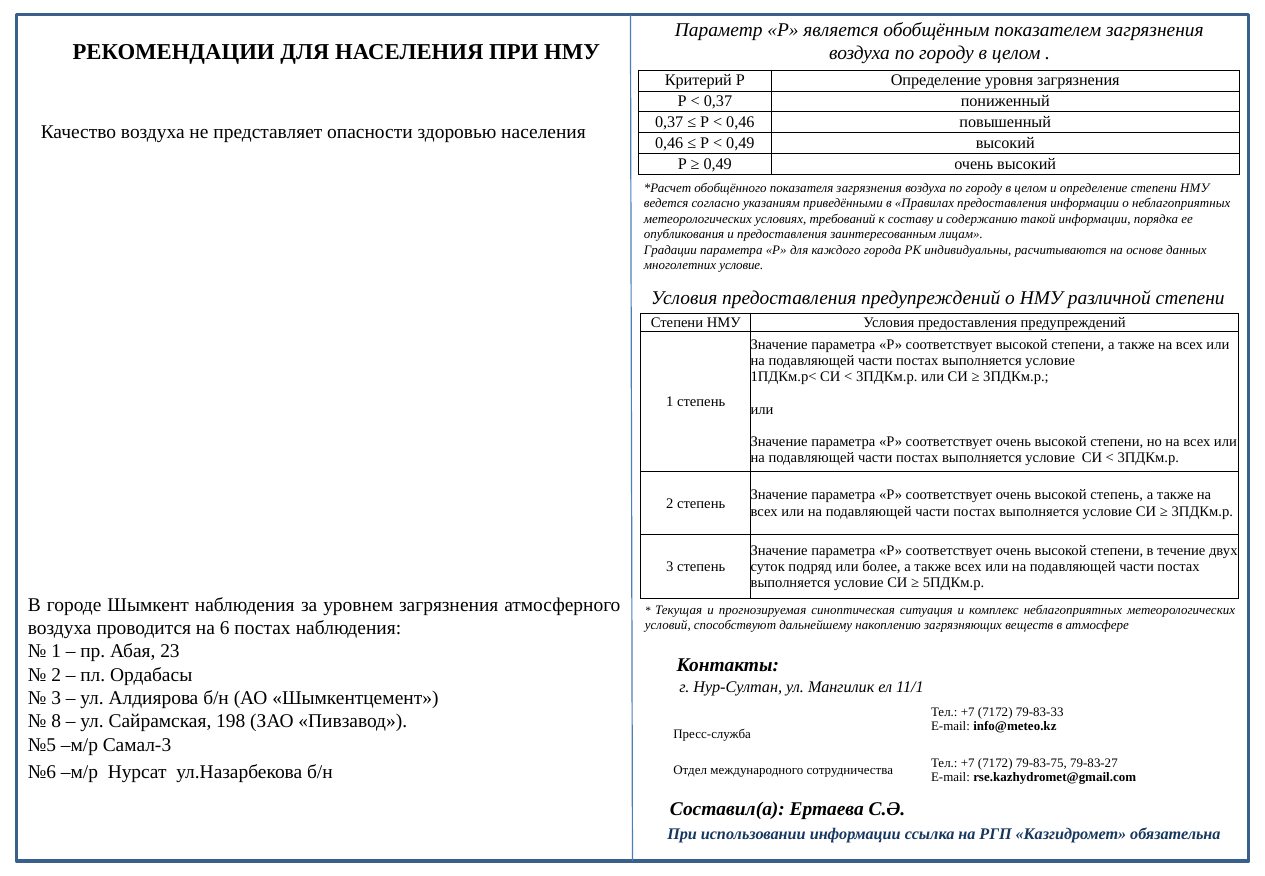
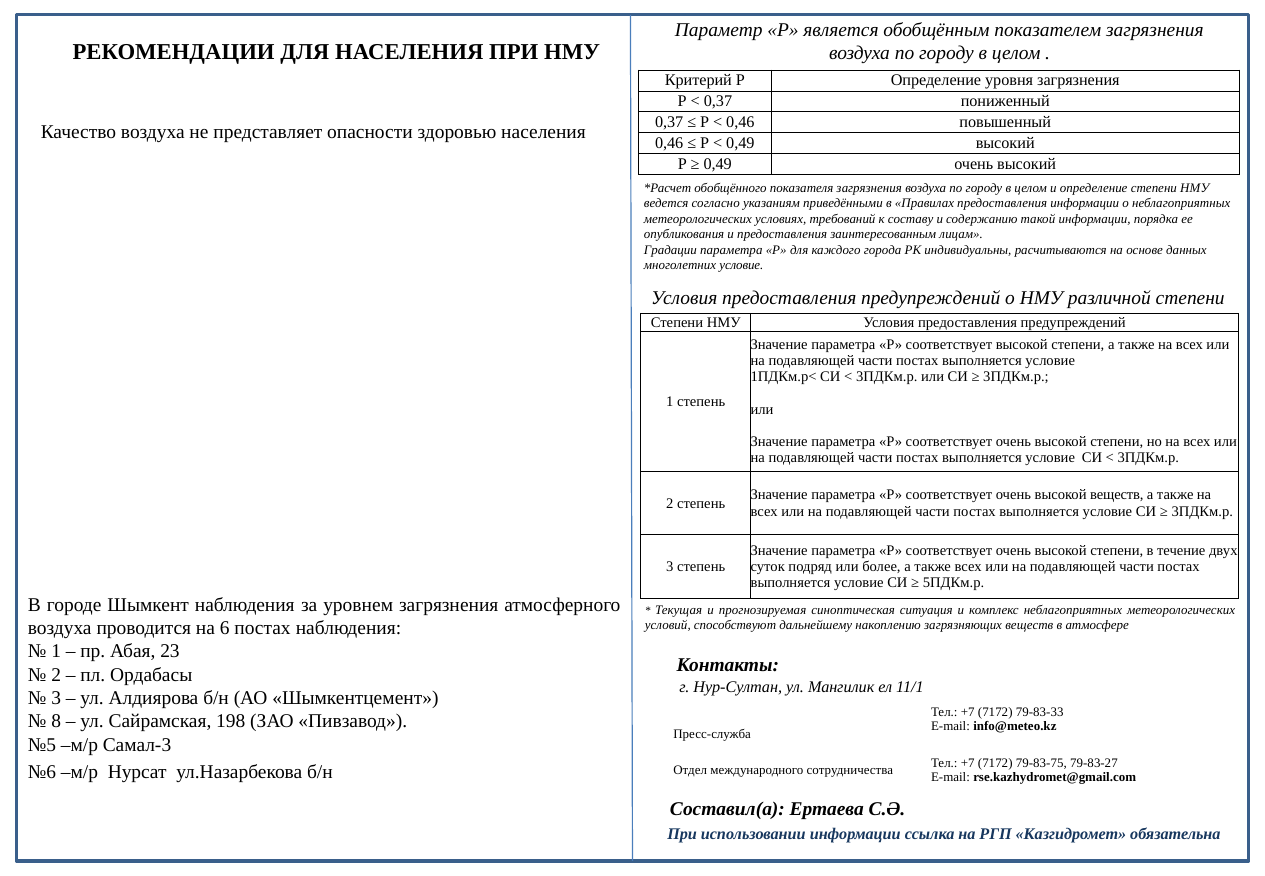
высокой степень: степень -> веществ
